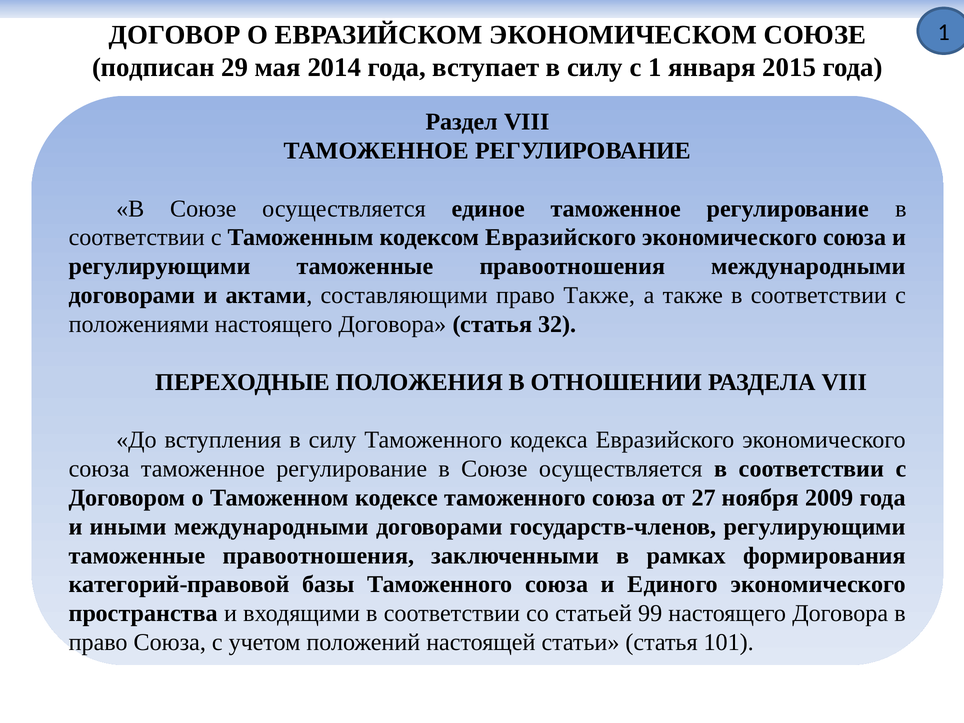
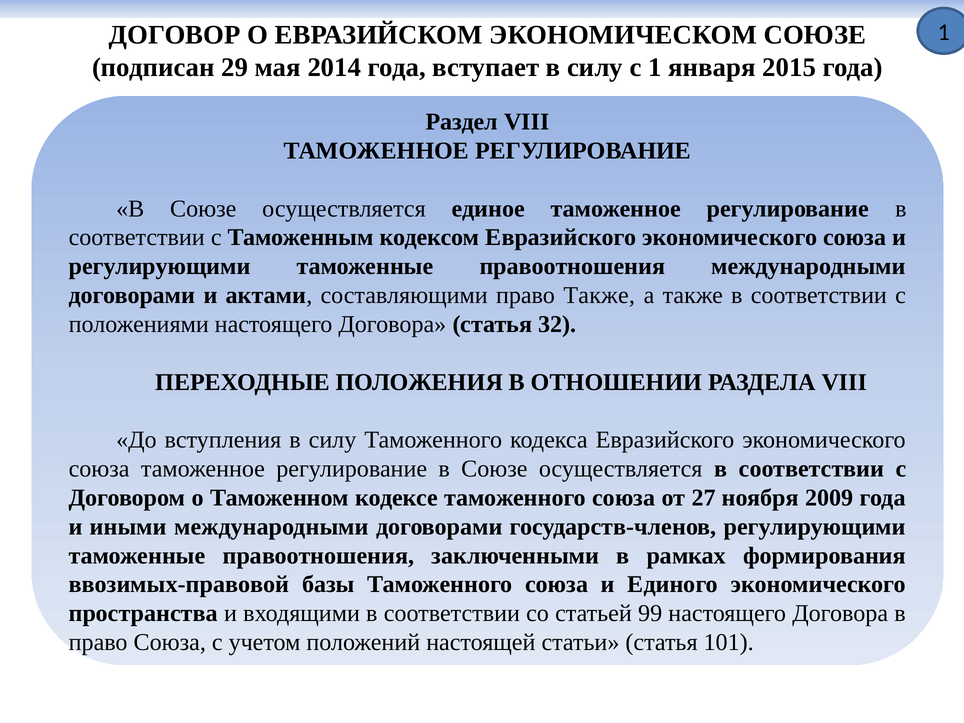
категорий-правовой: категорий-правовой -> ввозимых-правовой
